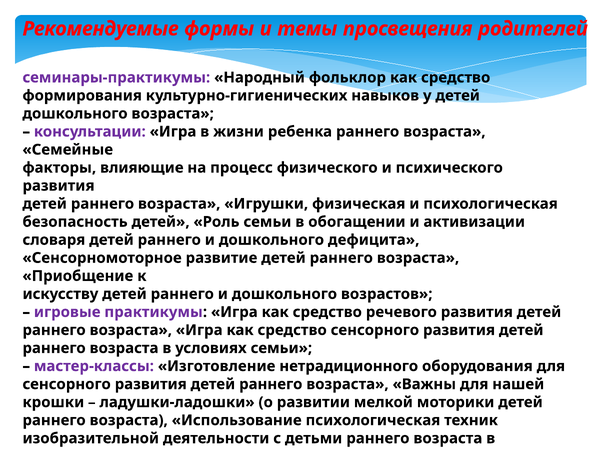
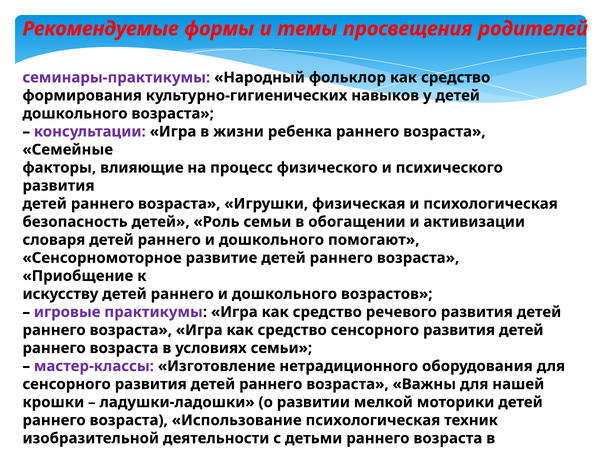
дефицита: дефицита -> помогают
